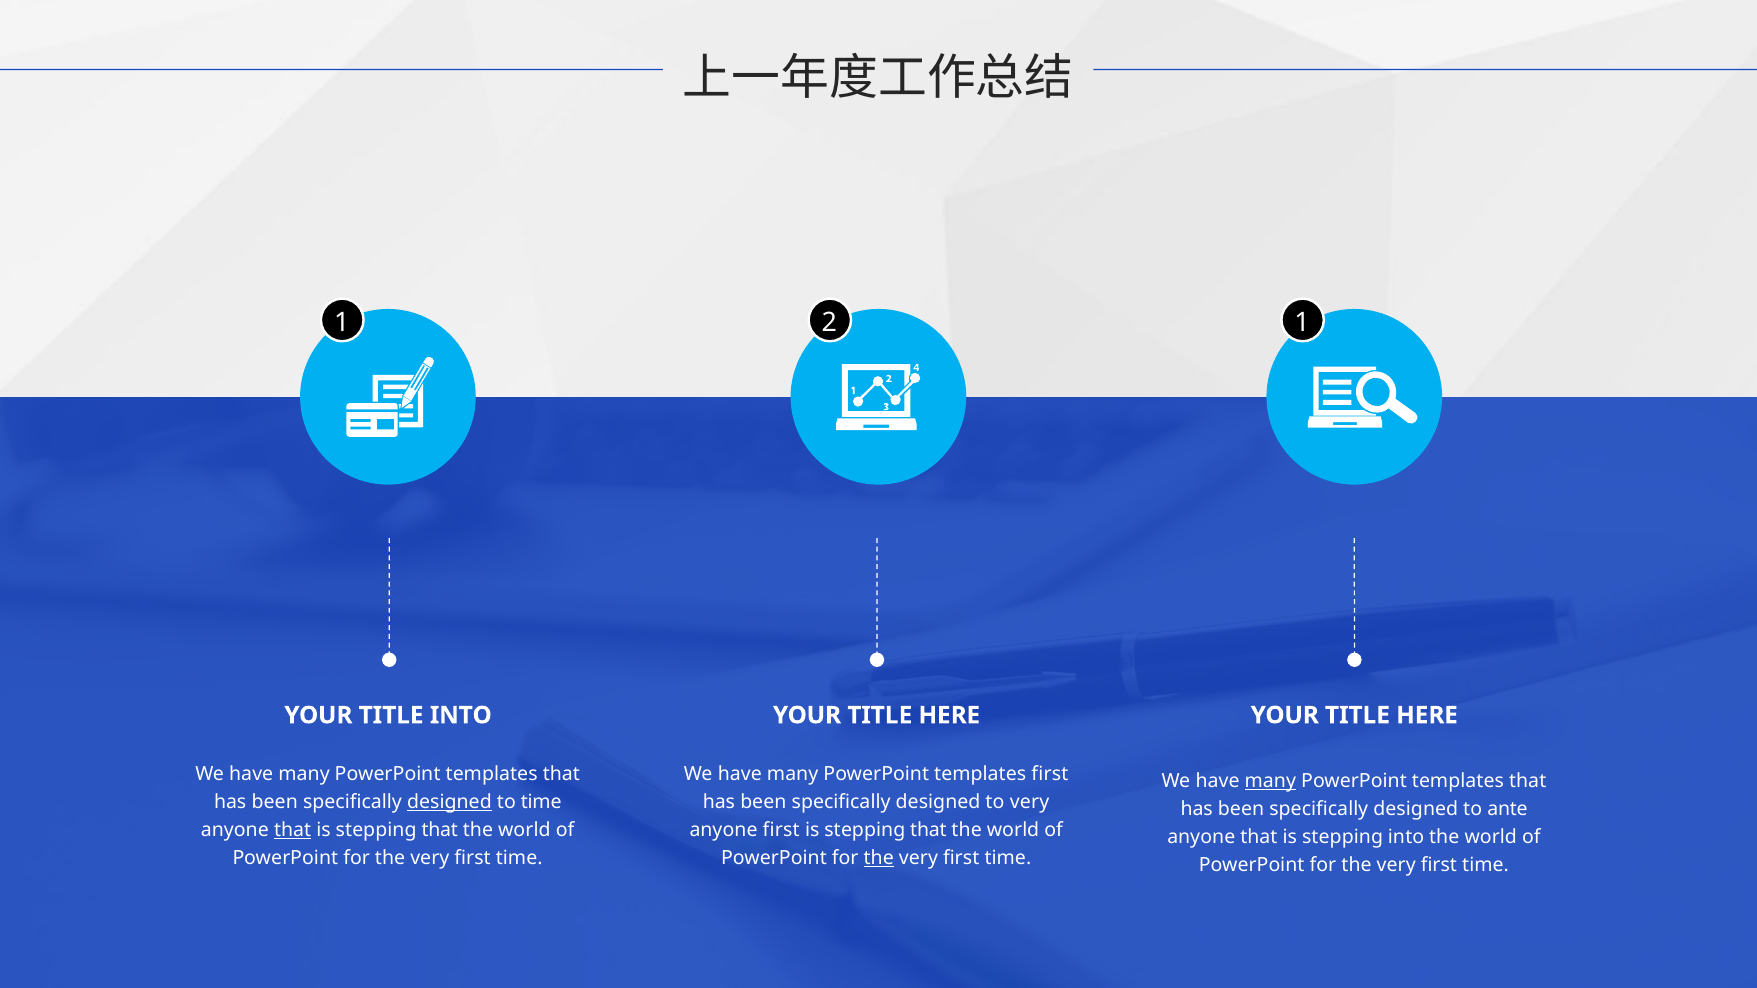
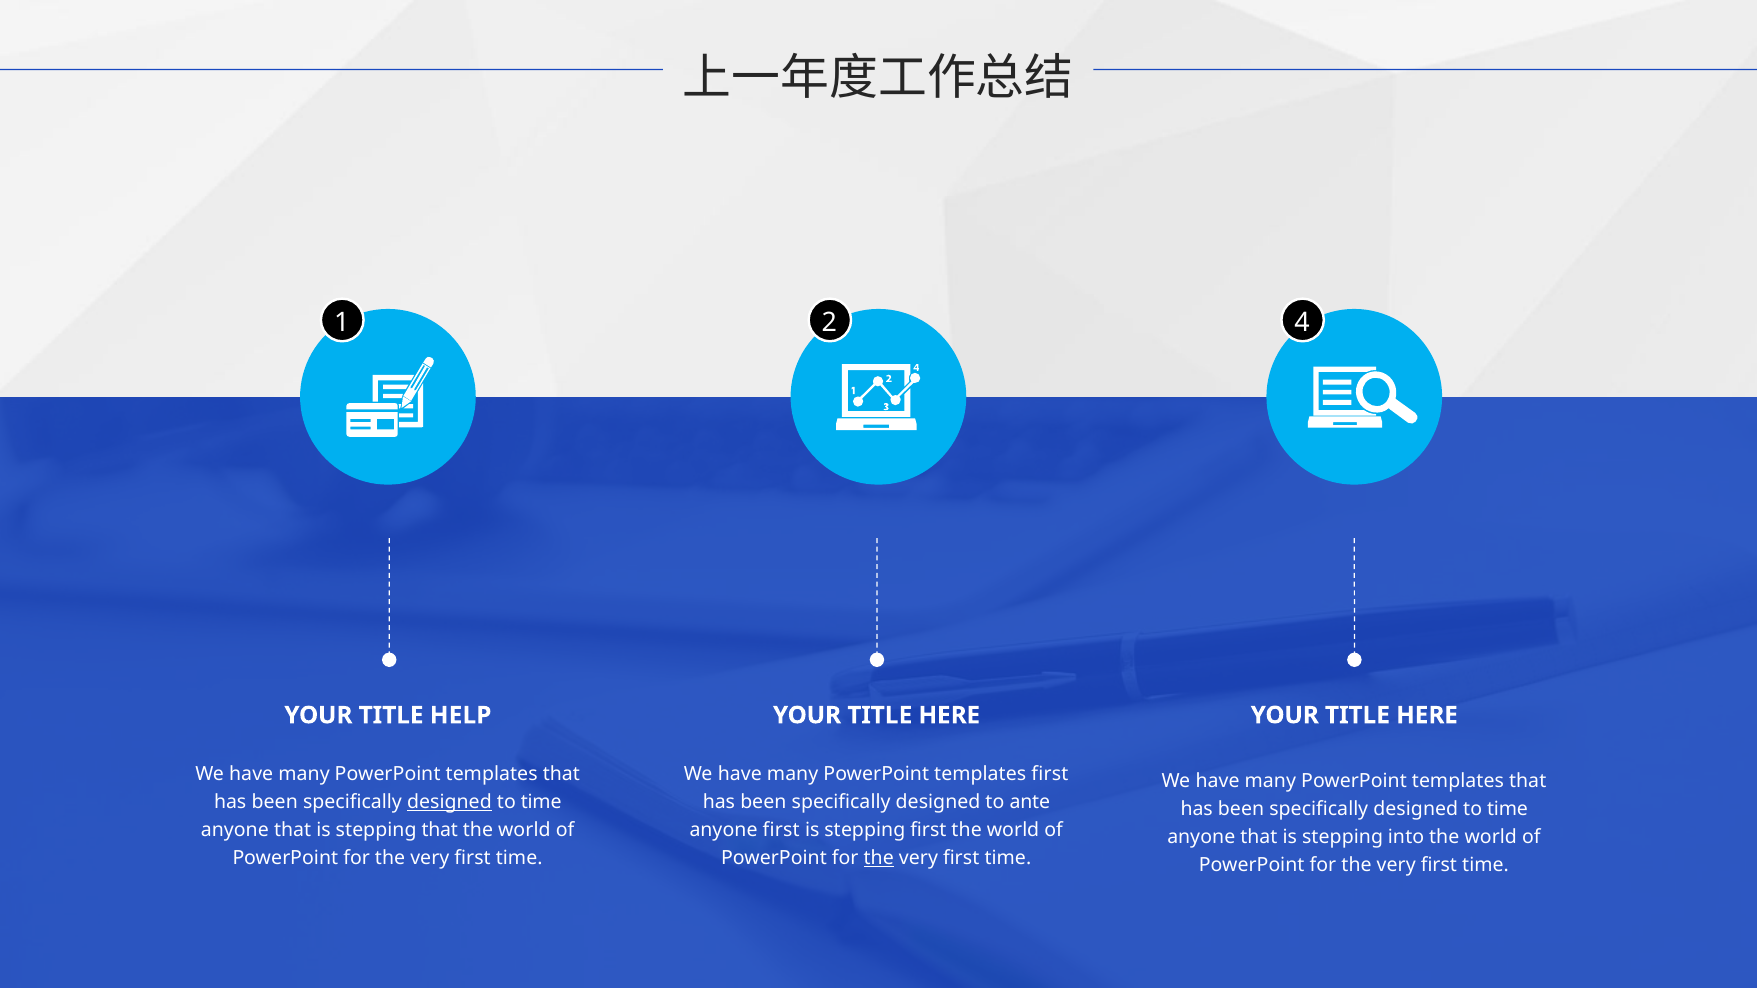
2 1: 1 -> 4
TITLE INTO: INTO -> HELP
many at (1270, 781) underline: present -> none
to very: very -> ante
ante at (1508, 809): ante -> time
that at (293, 830) underline: present -> none
that at (928, 830): that -> first
